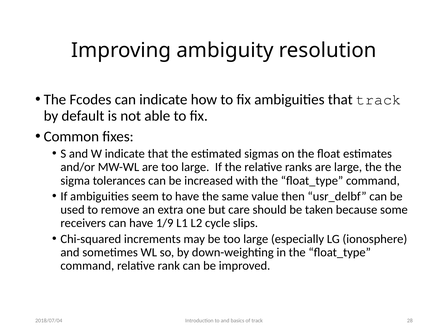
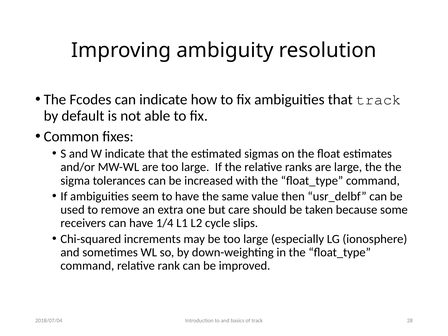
1/9: 1/9 -> 1/4
